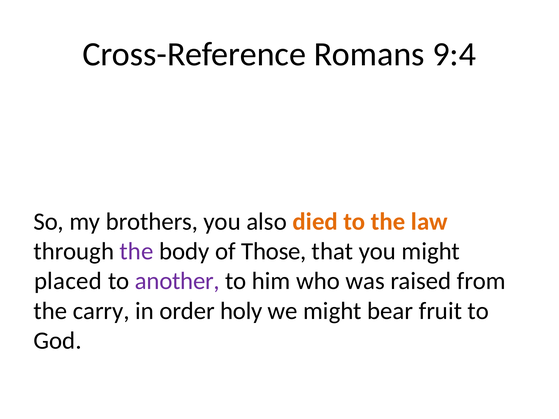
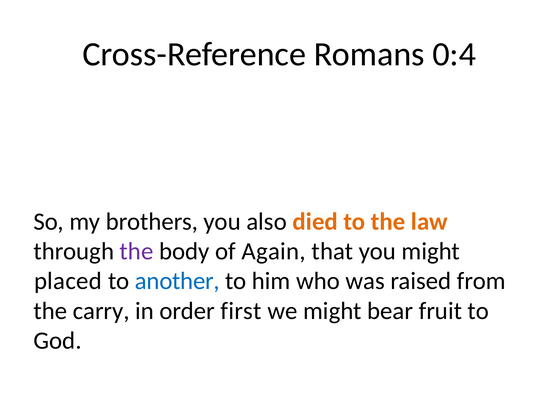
9:4: 9:4 -> 0:4
Those: Those -> Again
another colour: purple -> blue
holy: holy -> first
